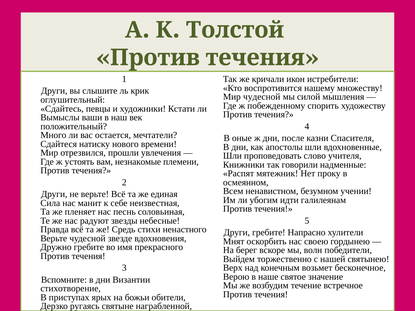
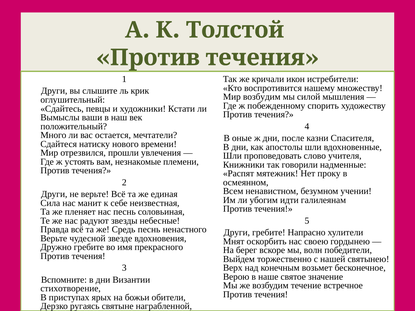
Мир чудесной: чудесной -> возбудим
Средь стихи: стихи -> песнь
